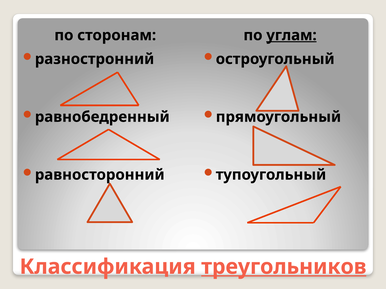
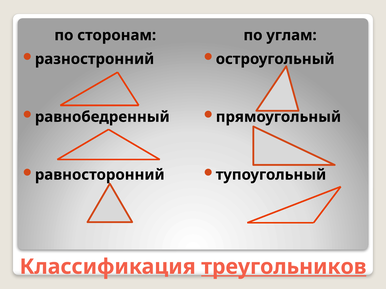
углам underline: present -> none
